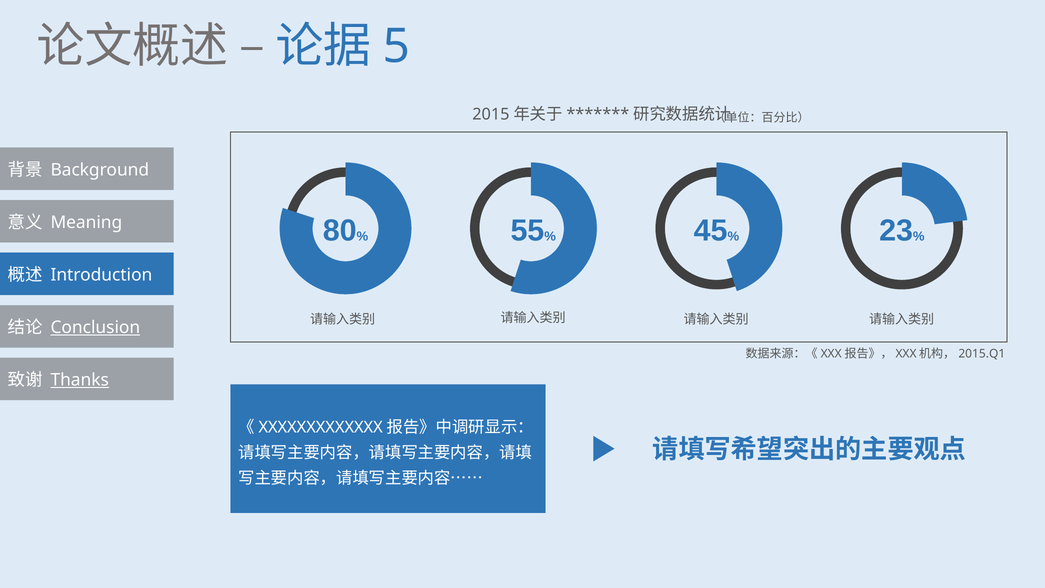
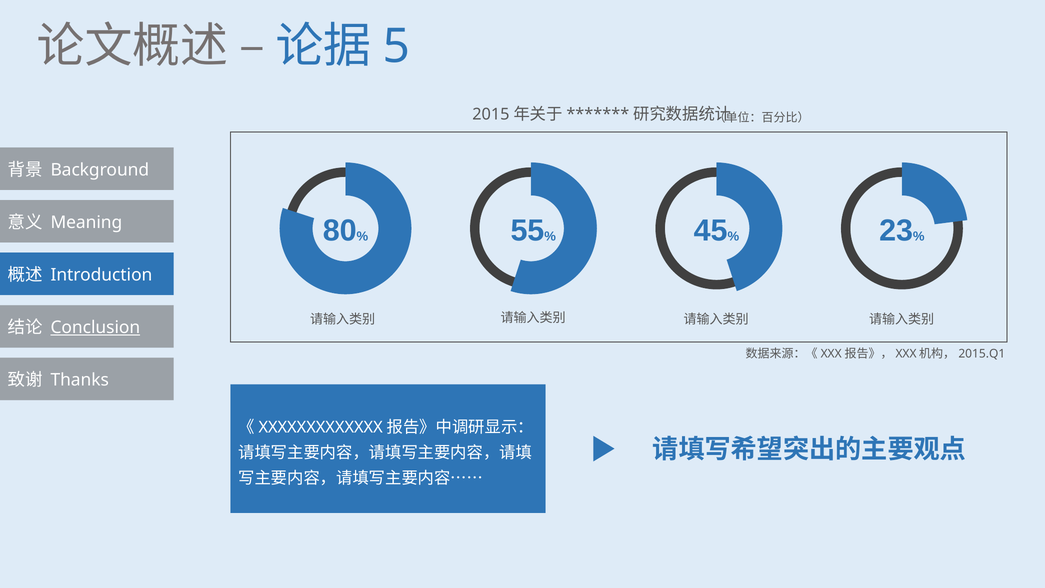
Thanks underline: present -> none
